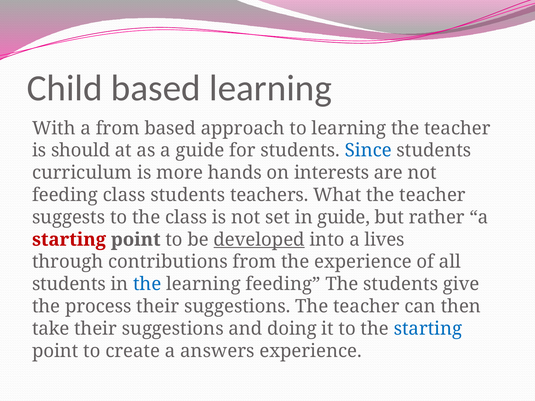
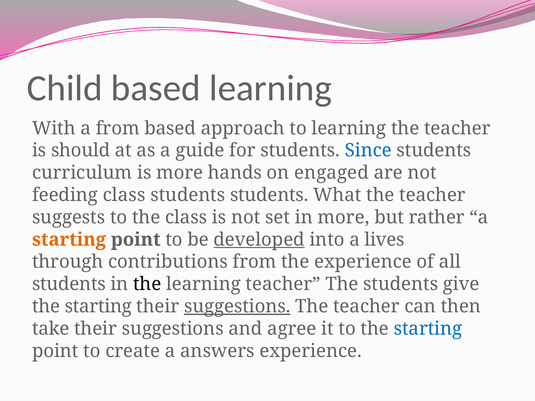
interests: interests -> engaged
students teachers: teachers -> students
in guide: guide -> more
starting at (69, 240) colour: red -> orange
the at (147, 284) colour: blue -> black
learning feeding: feeding -> teacher
process at (98, 307): process -> starting
suggestions at (237, 307) underline: none -> present
doing: doing -> agree
